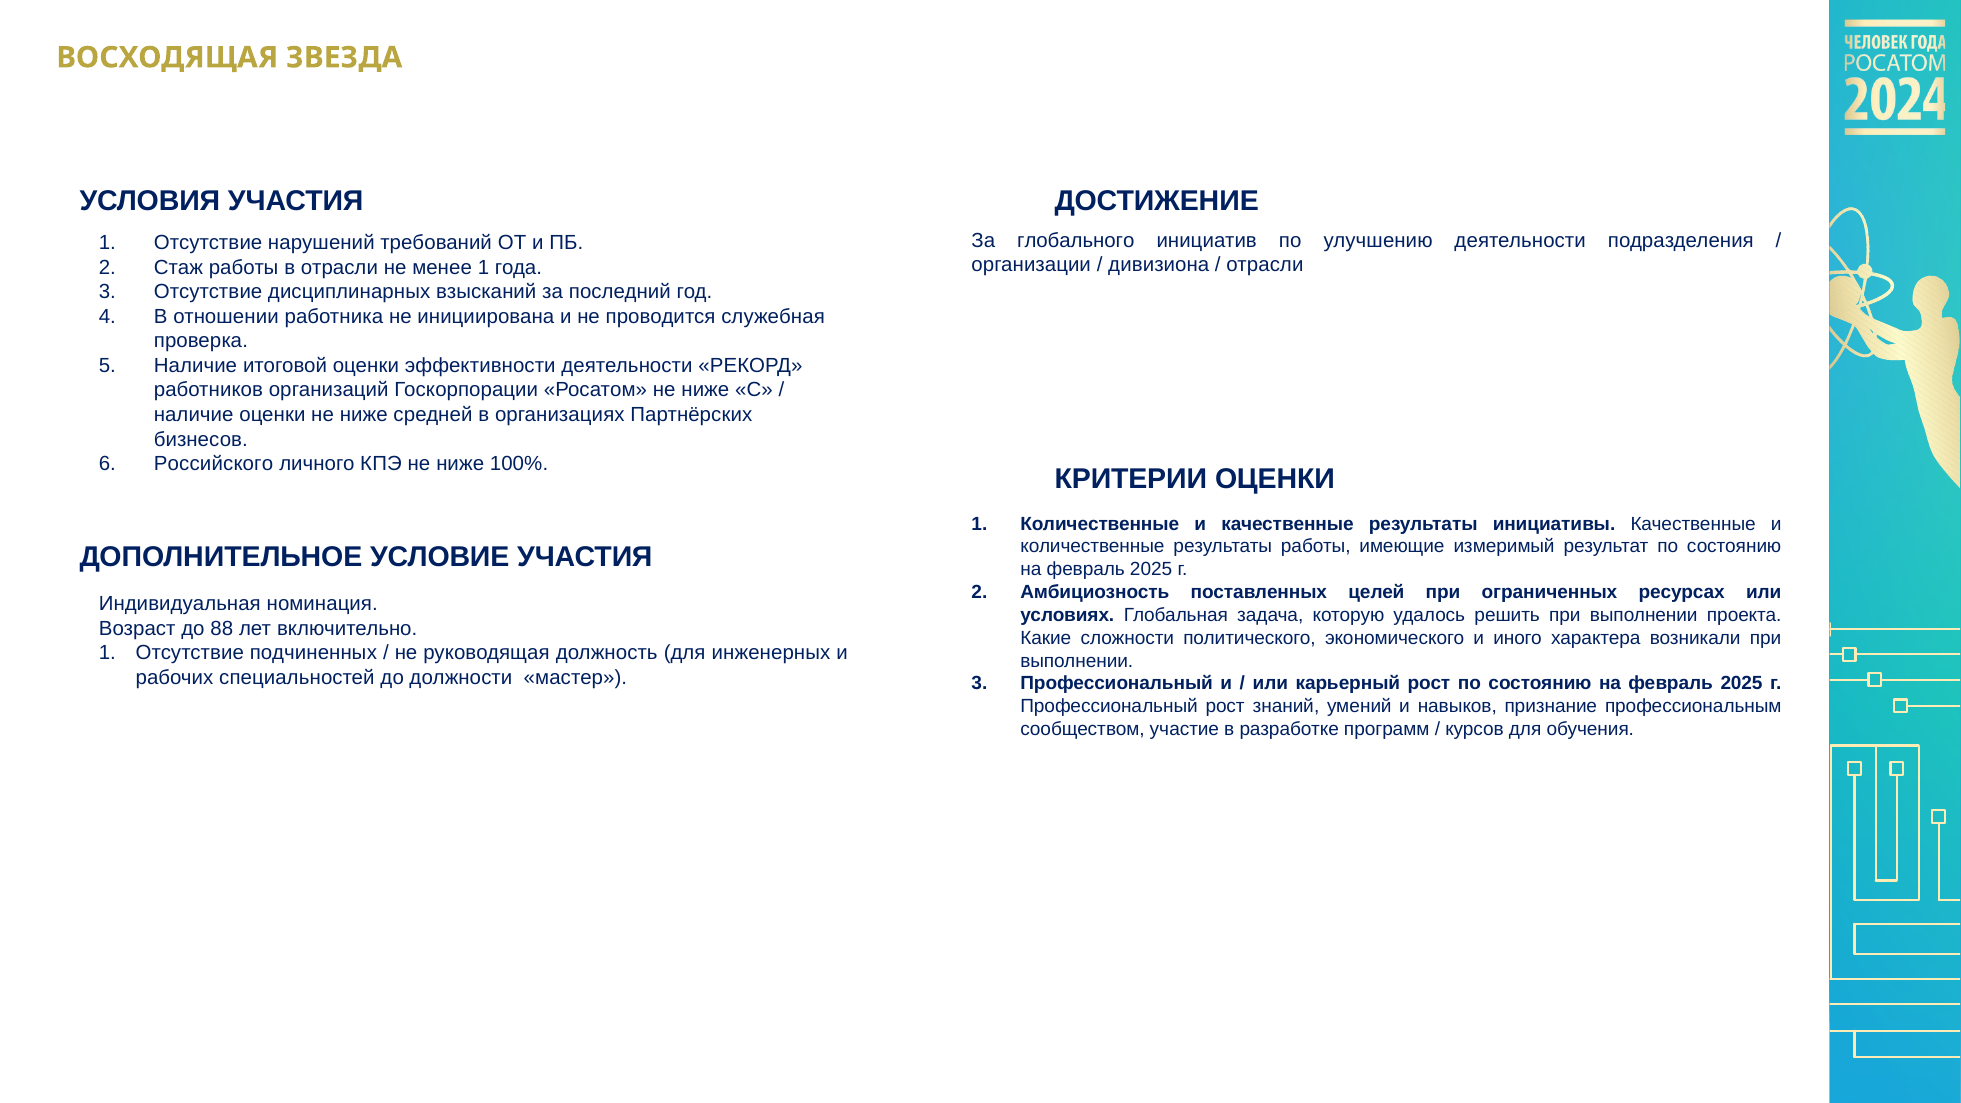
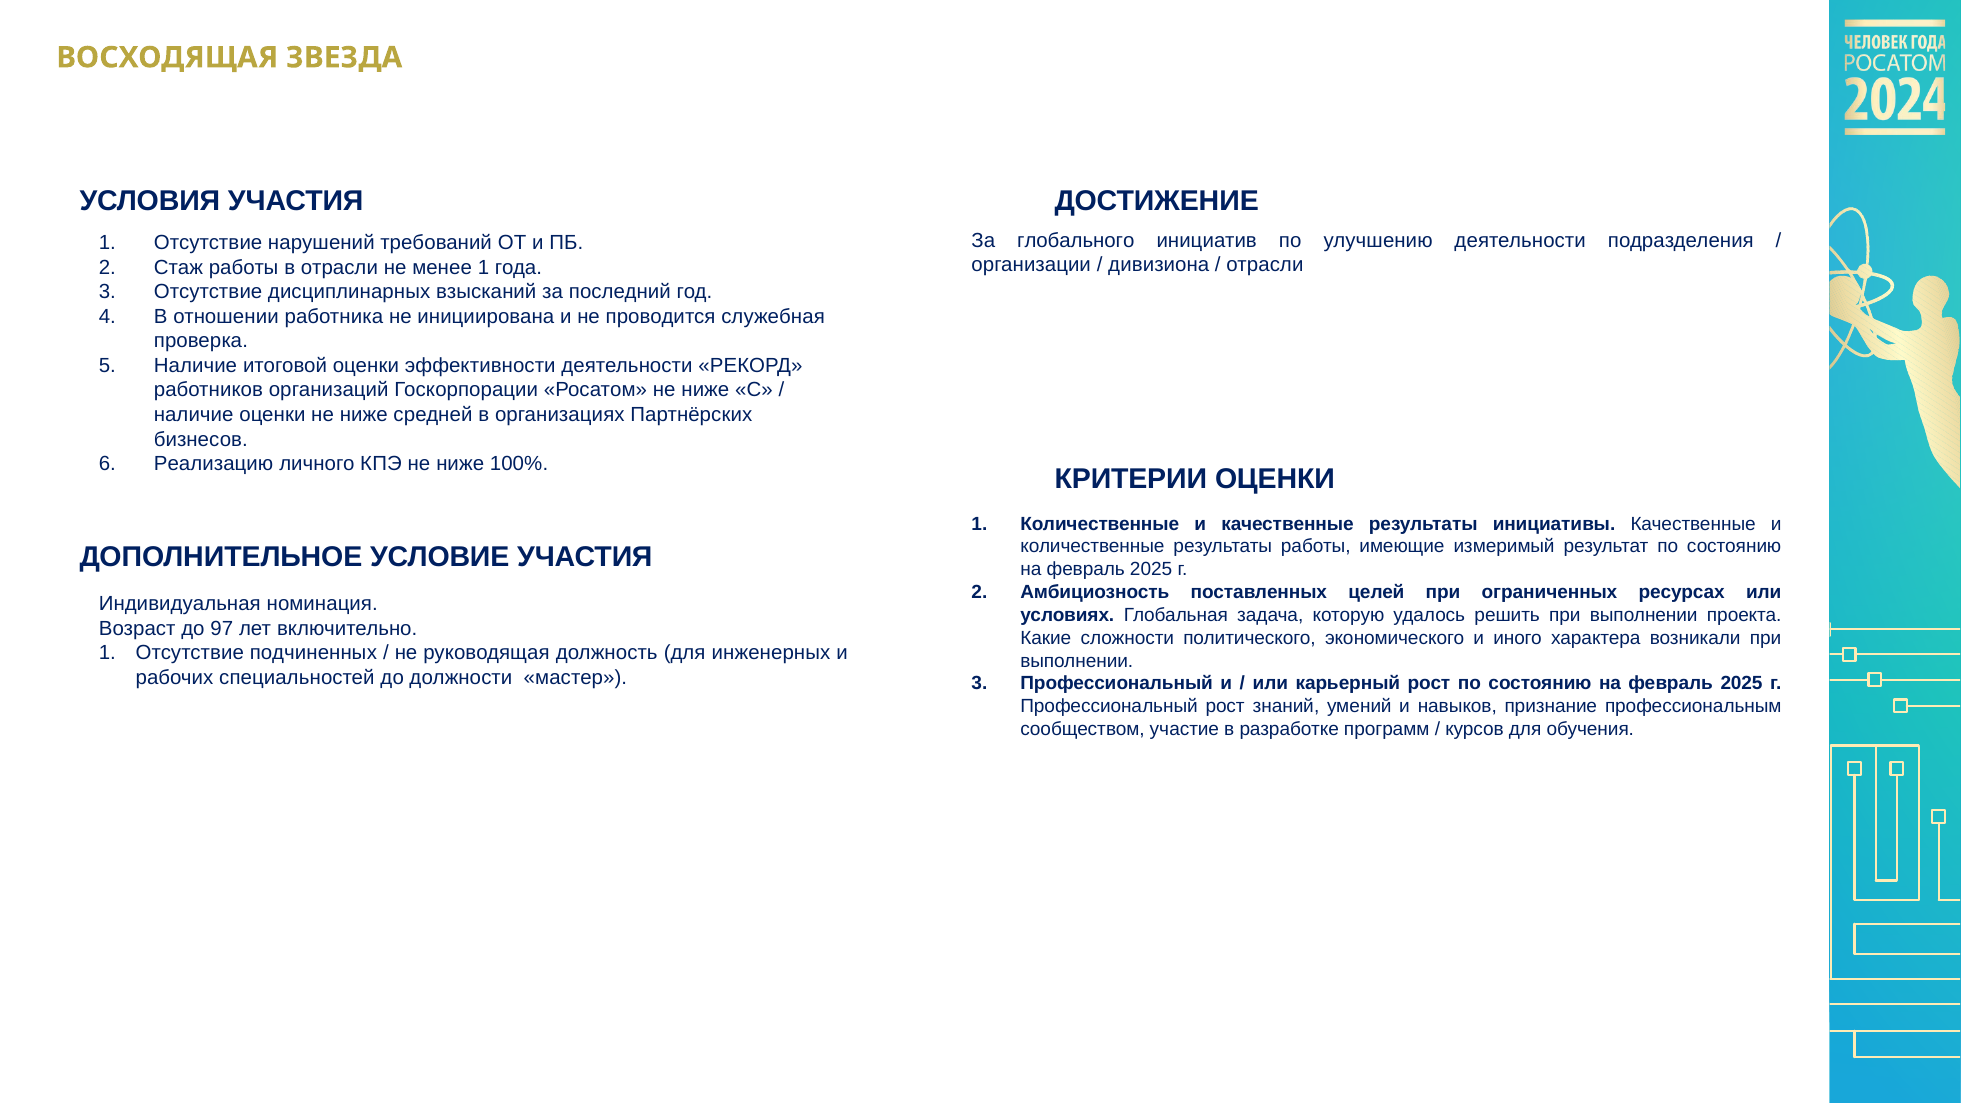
Российского: Российского -> Реализацию
88: 88 -> 97
